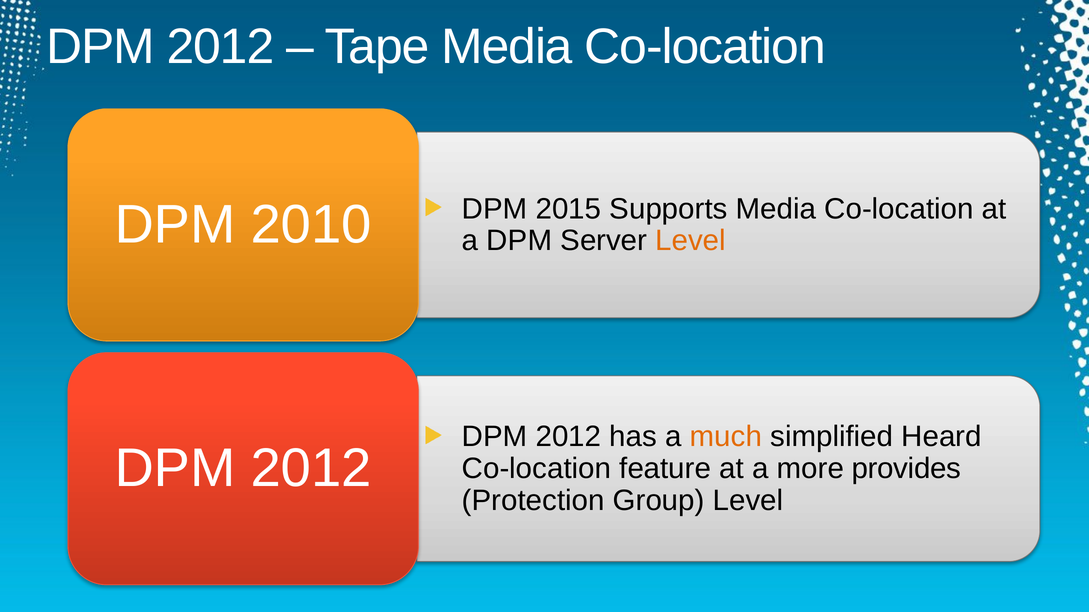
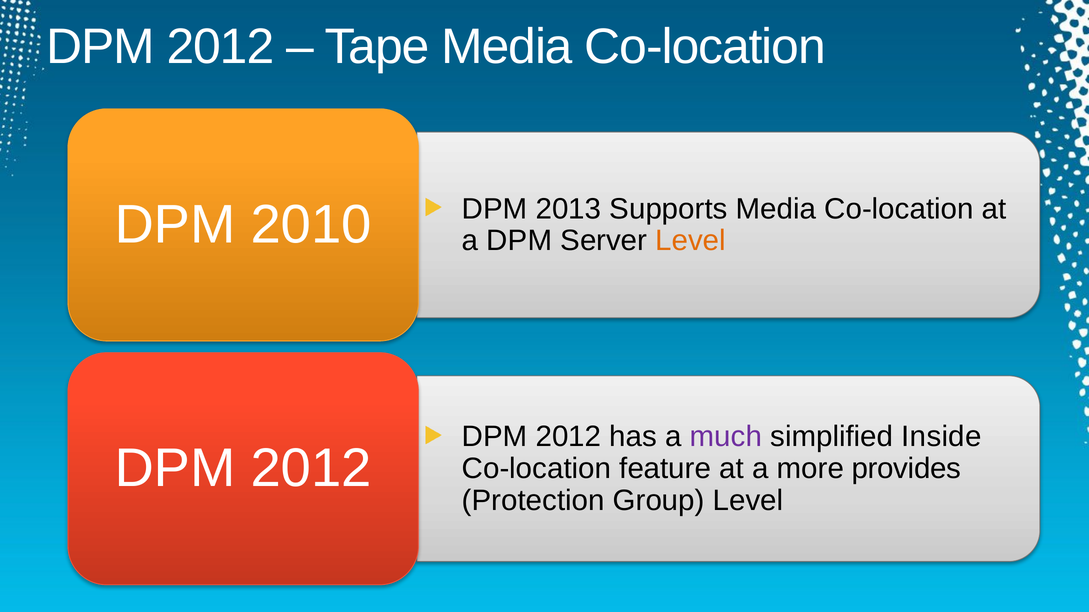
2015: 2015 -> 2013
much colour: orange -> purple
Heard: Heard -> Inside
